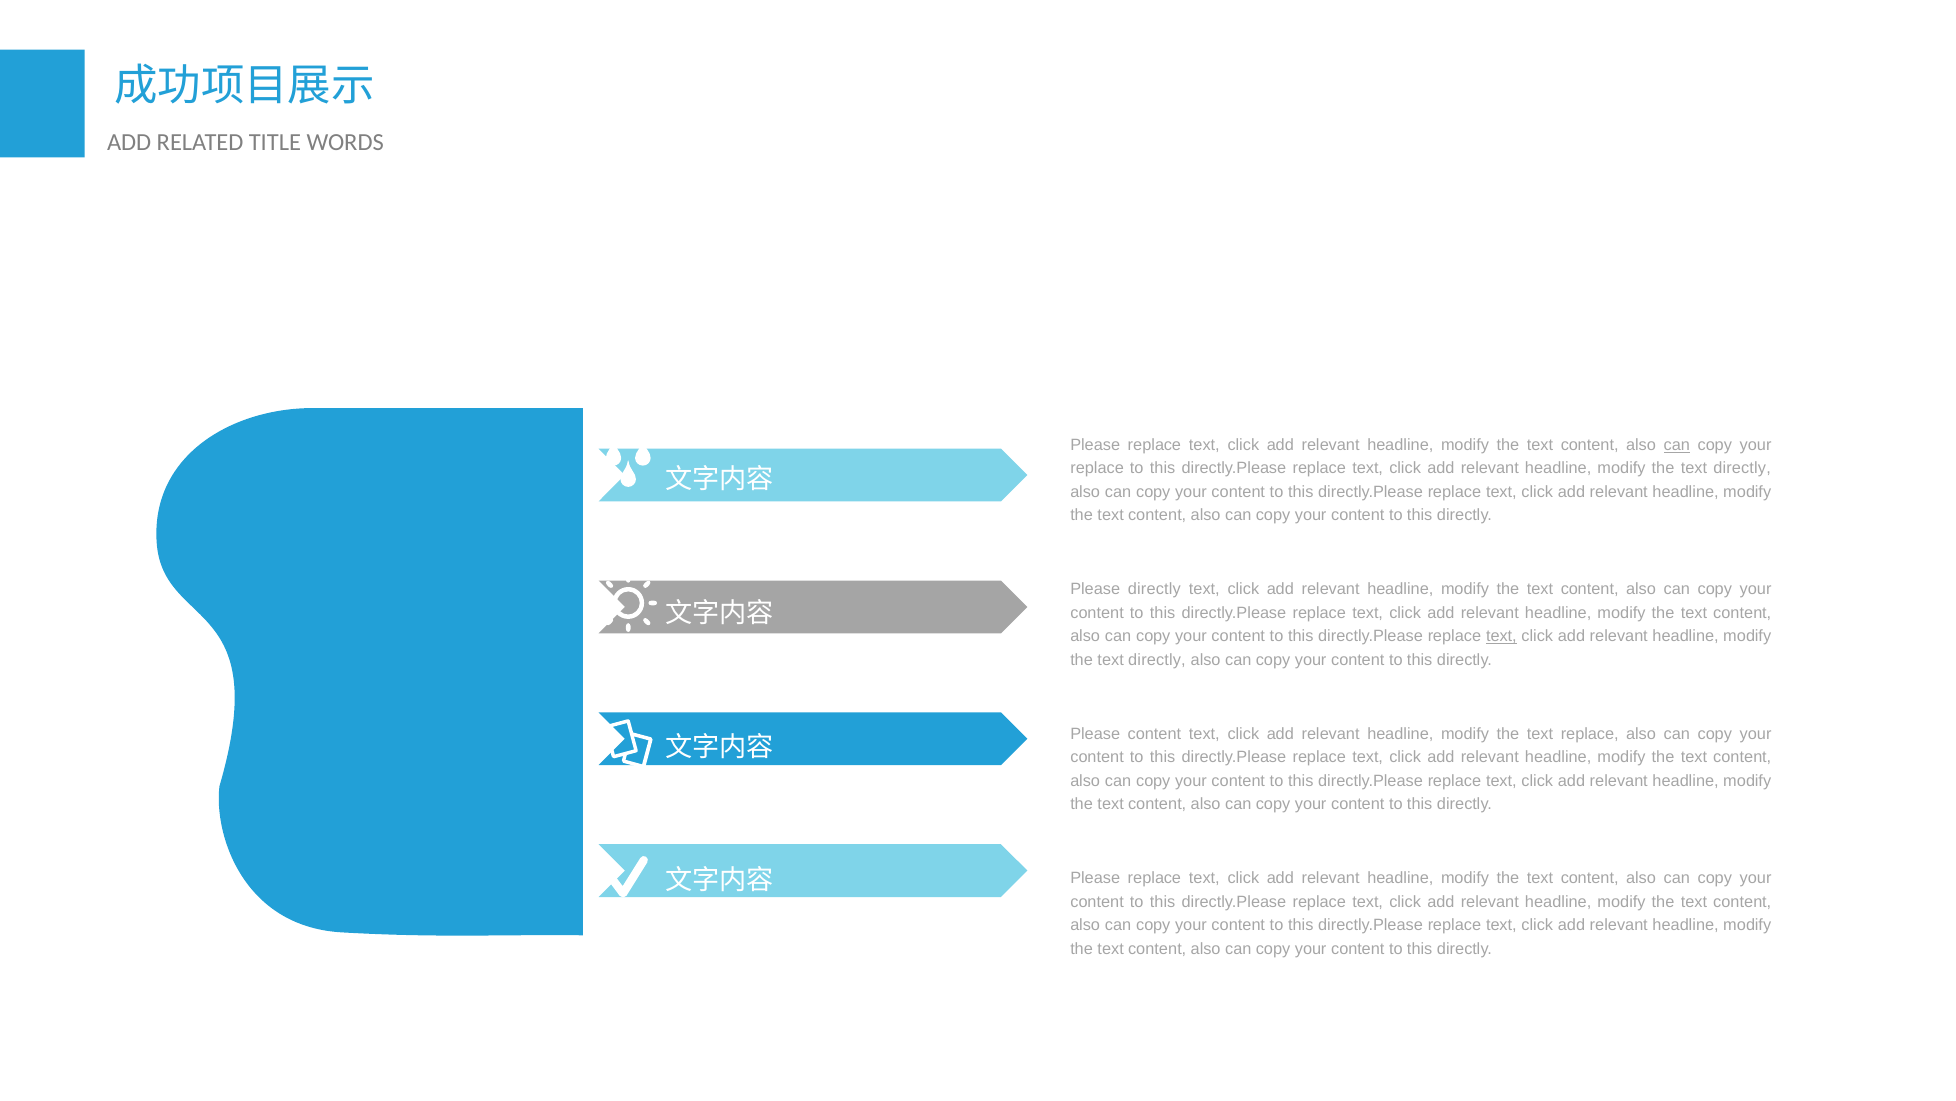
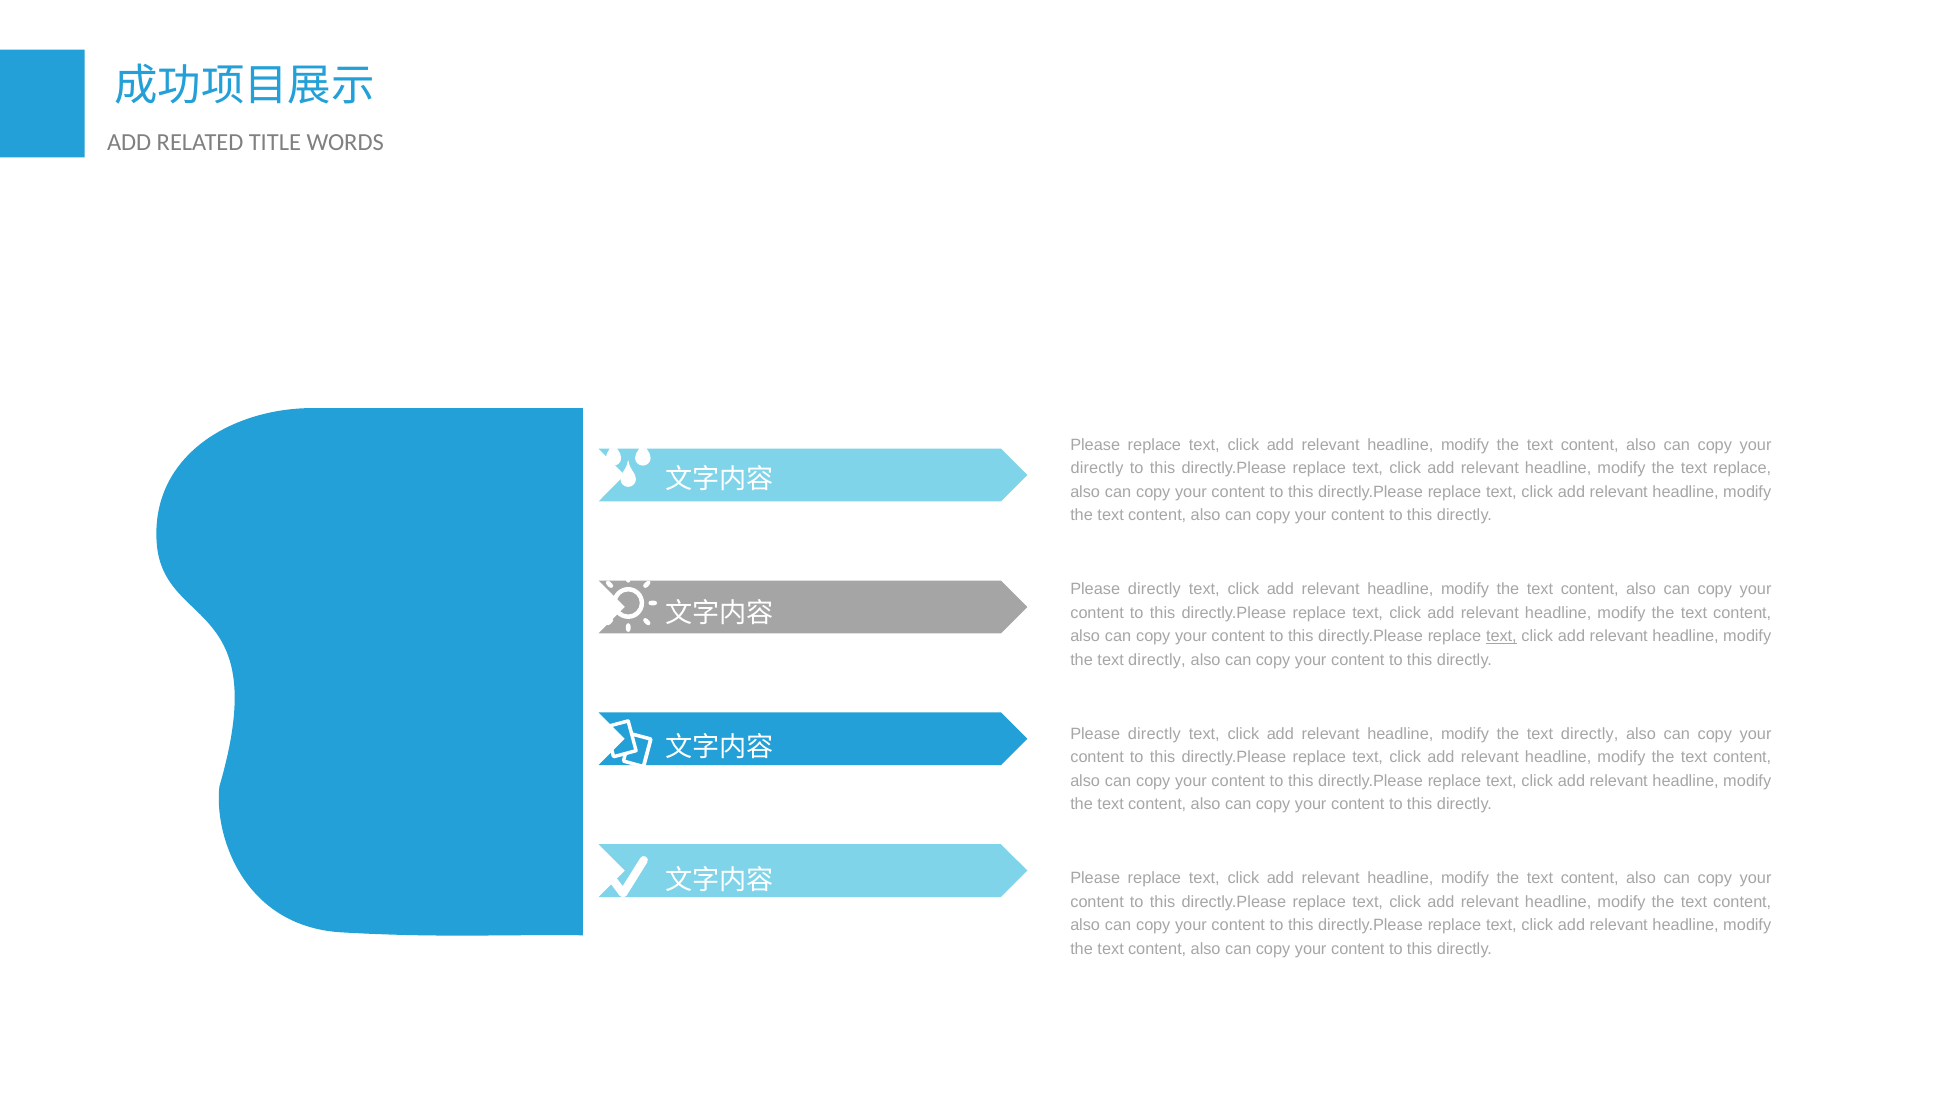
can at (1677, 445) underline: present -> none
replace at (1097, 468): replace -> directly
directly at (1742, 468): directly -> replace
content at (1154, 734): content -> directly
replace at (1590, 734): replace -> directly
